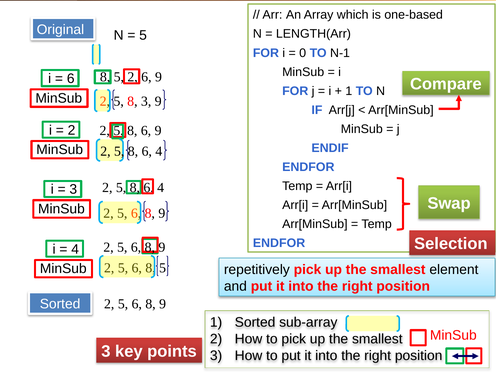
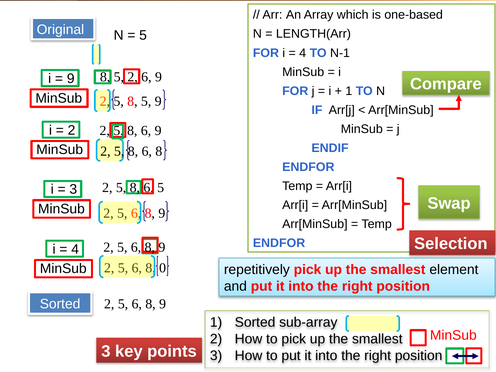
0 at (303, 53): 0 -> 4
6 at (71, 79): 6 -> 9
3 at (146, 101): 3 -> 5
4 at (159, 151): 4 -> 8
4 at (161, 188): 4 -> 5
5 at (163, 268): 5 -> 0
